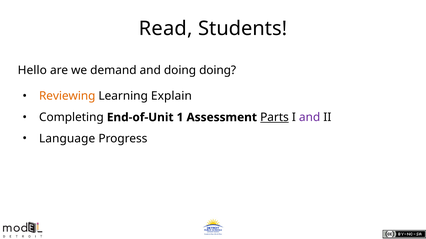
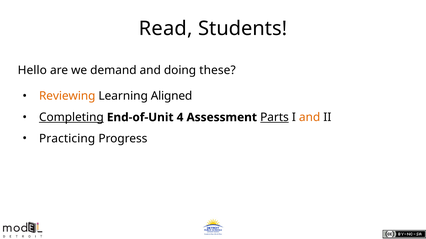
doing doing: doing -> these
Explain: Explain -> Aligned
Completing underline: none -> present
1: 1 -> 4
and at (310, 118) colour: purple -> orange
Language: Language -> Practicing
